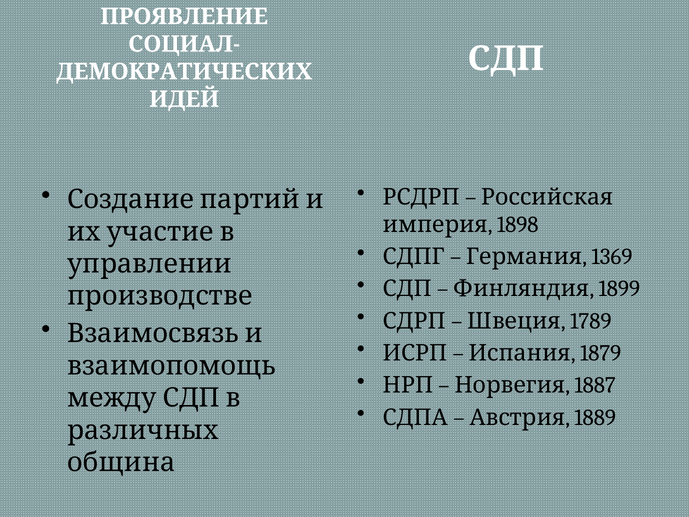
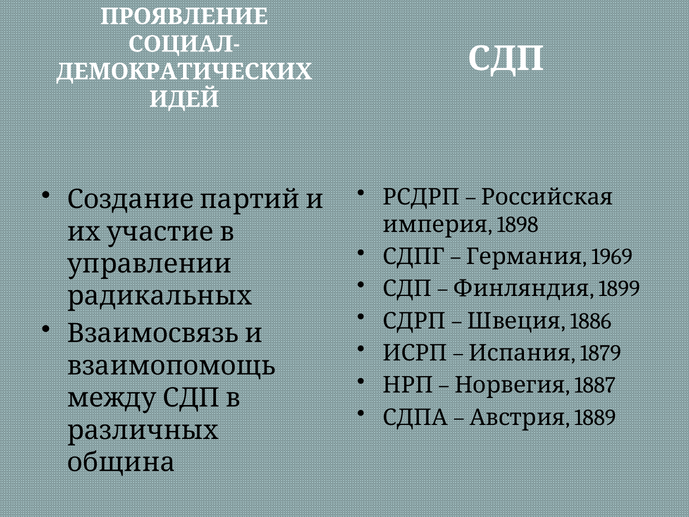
1369: 1369 -> 1969
производстве: производстве -> радикальных
1789: 1789 -> 1886
